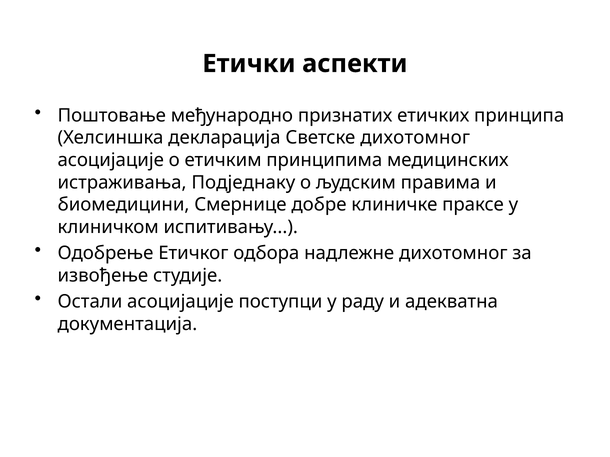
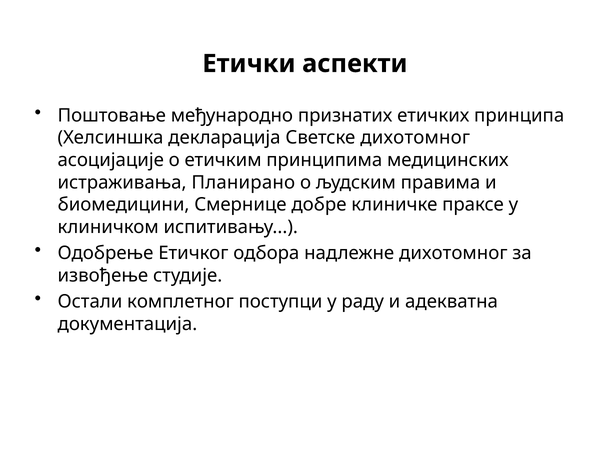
Подједнаку: Подједнаку -> Планирано
Остали асоцијације: асоцијације -> комплетног
